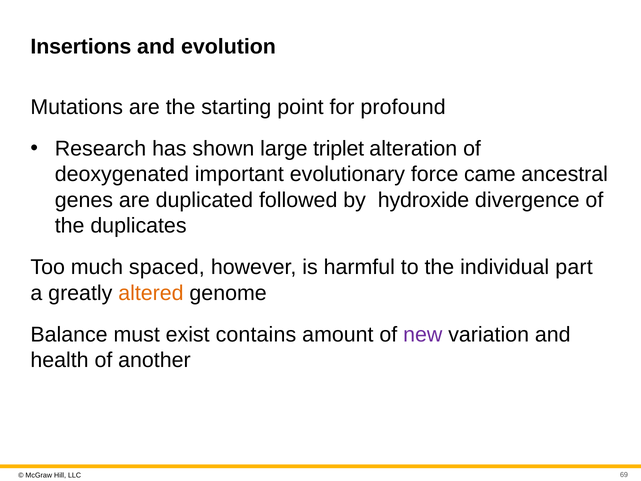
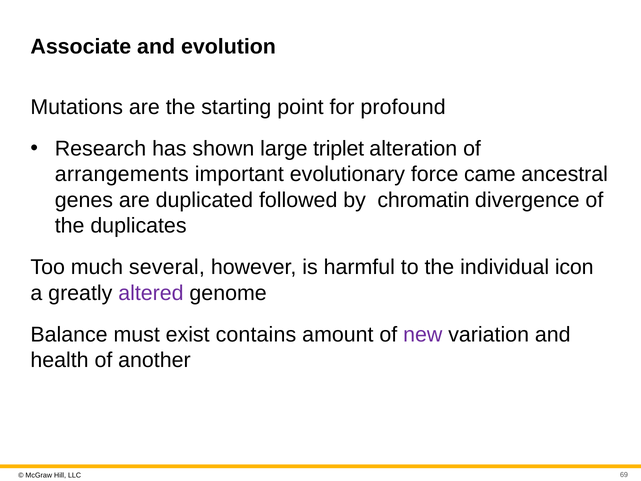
Insertions: Insertions -> Associate
deoxygenated: deoxygenated -> arrangements
hydroxide: hydroxide -> chromatin
spaced: spaced -> several
part: part -> icon
altered colour: orange -> purple
